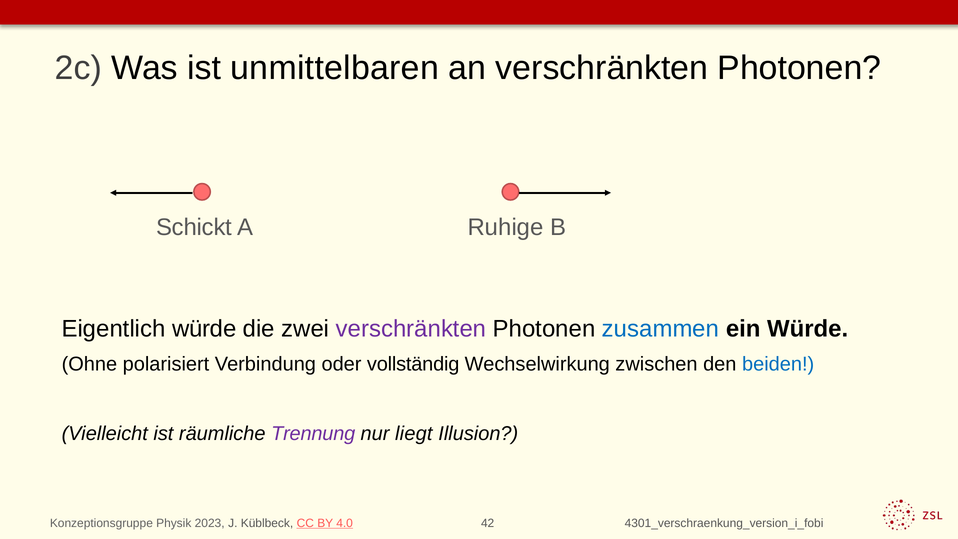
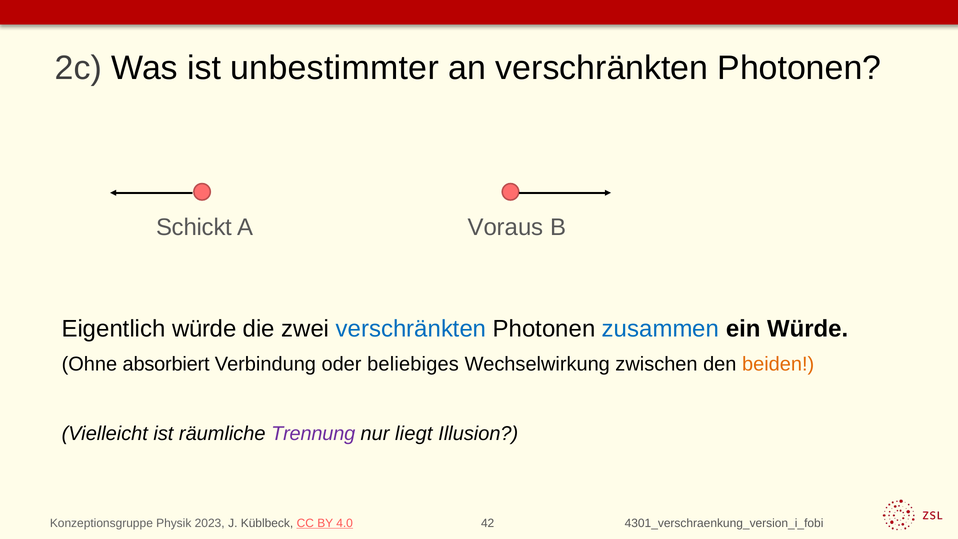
unmittelbaren: unmittelbaren -> unbestimmter
Ruhige: Ruhige -> Voraus
verschränkten at (411, 329) colour: purple -> blue
polarisiert: polarisiert -> absorbiert
vollständig: vollständig -> beliebiges
beiden colour: blue -> orange
